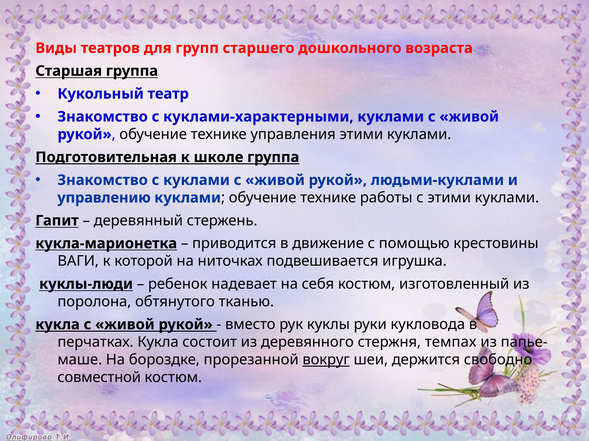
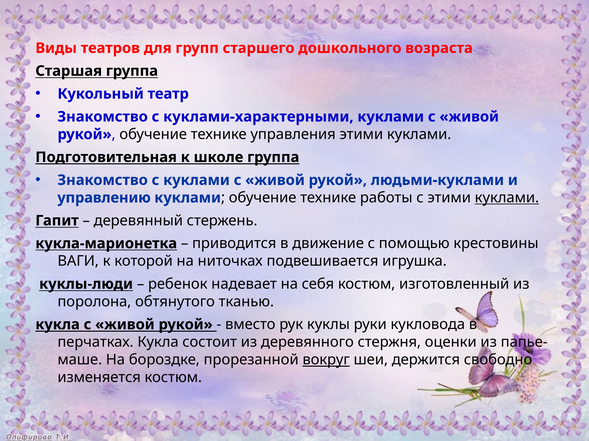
куклами at (507, 198) underline: none -> present
темпах: темпах -> оценки
совместной: совместной -> изменяется
